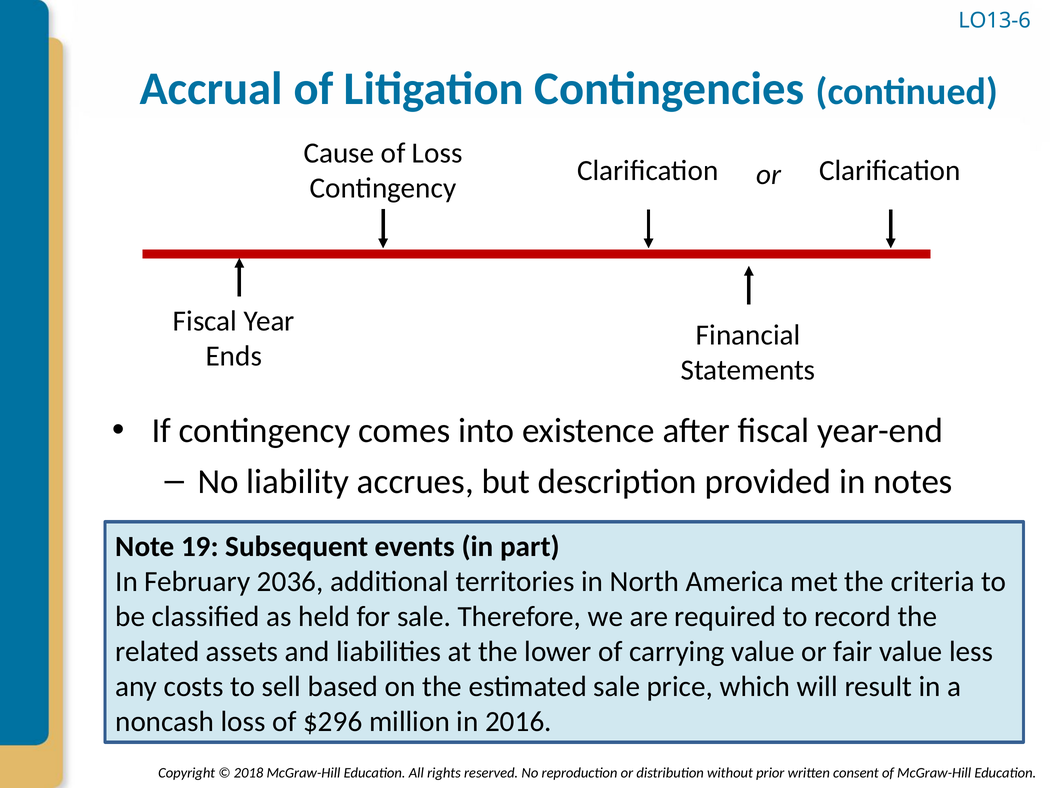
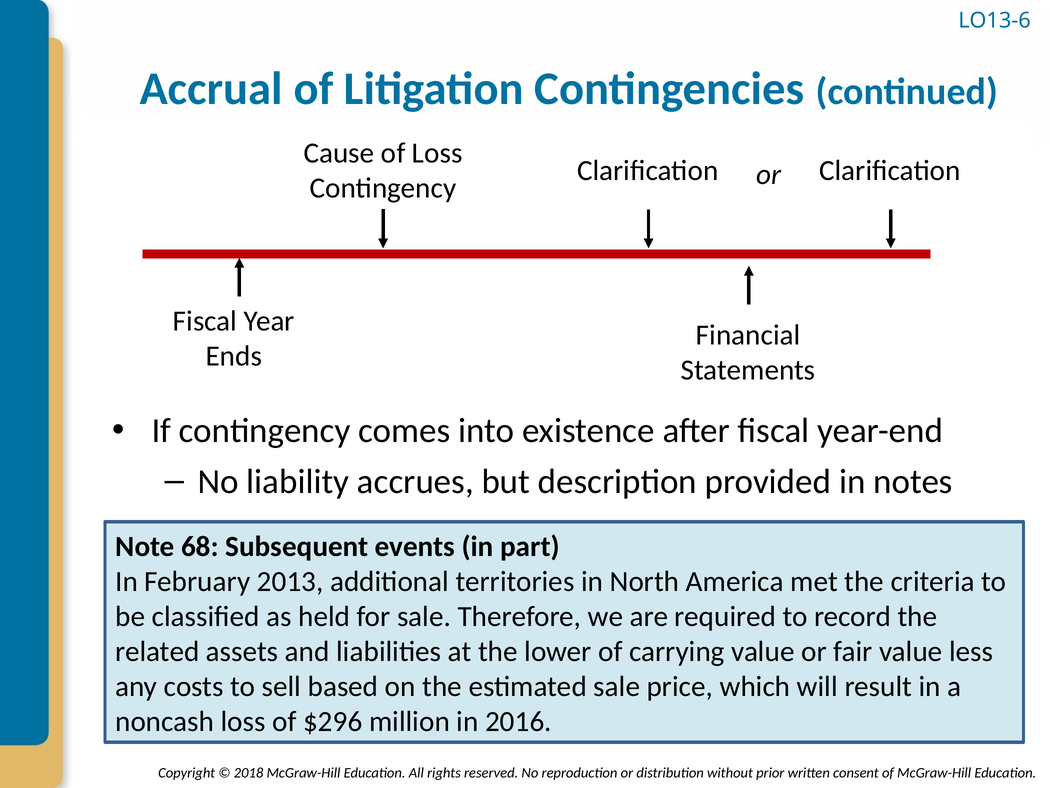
19: 19 -> 68
2036: 2036 -> 2013
